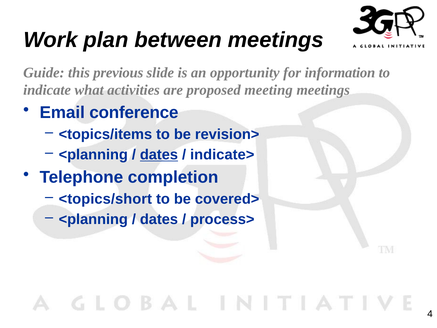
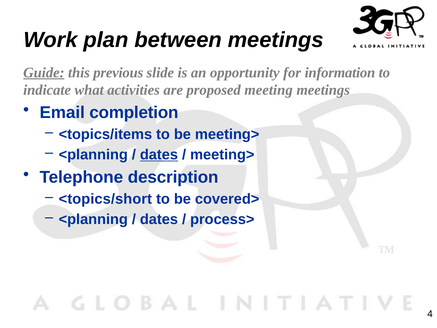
Guide underline: none -> present
conference: conference -> completion
be revision>: revision> -> meeting>
indicate> at (222, 155): indicate> -> meeting>
completion: completion -> description
